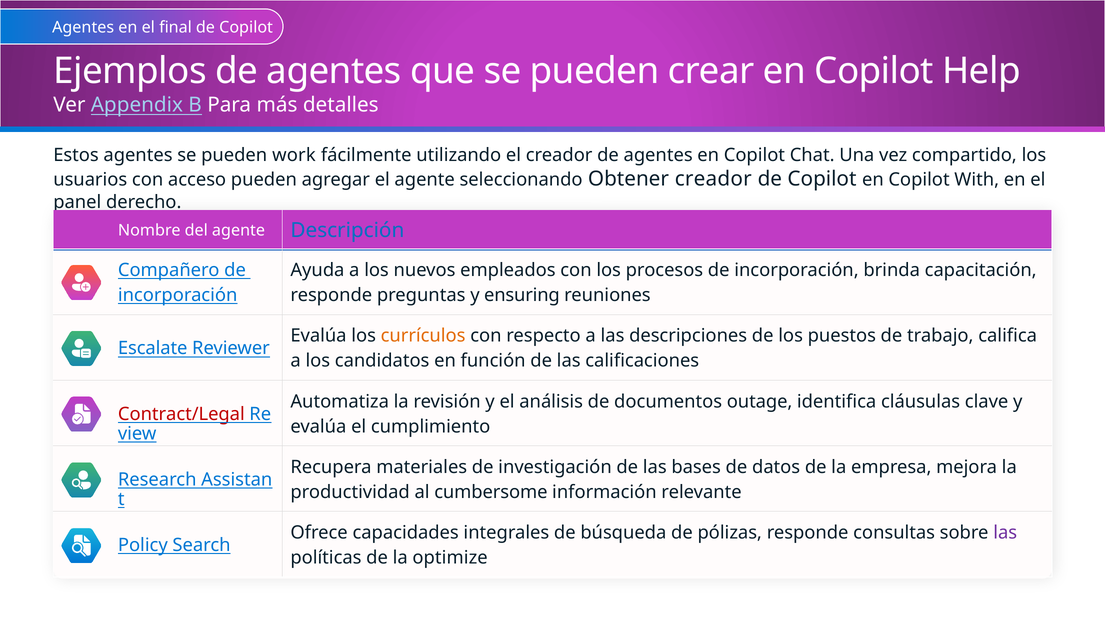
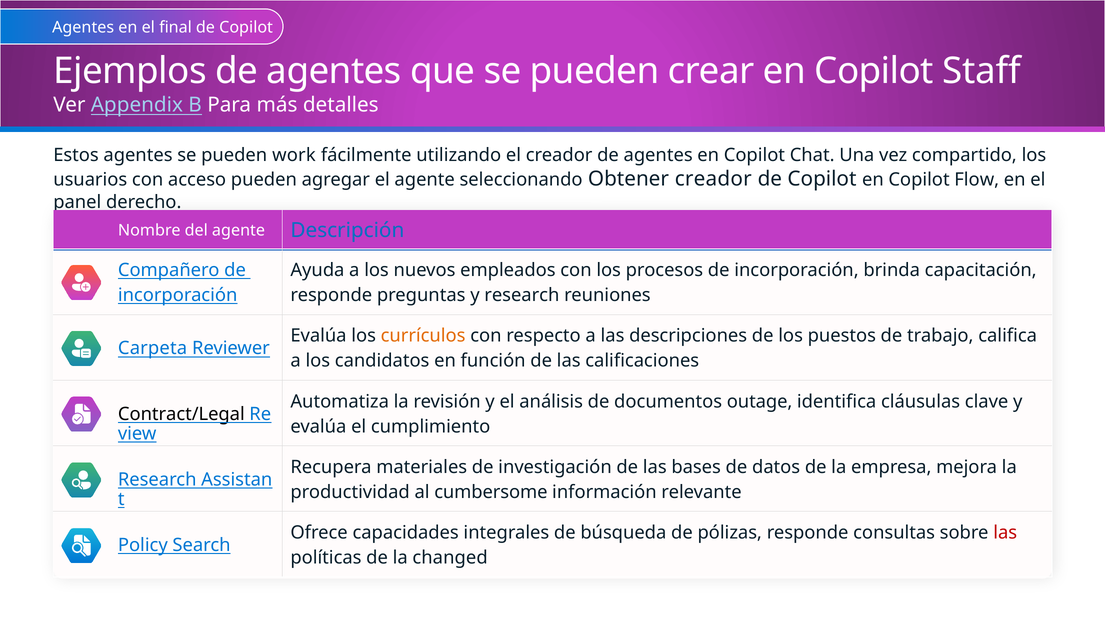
Help: Help -> Staff
With: With -> Flow
y ensuring: ensuring -> research
Escalate: Escalate -> Carpeta
Contract/Legal colour: red -> black
las at (1005, 532) colour: purple -> red
optimize: optimize -> changed
